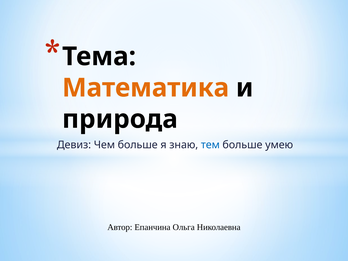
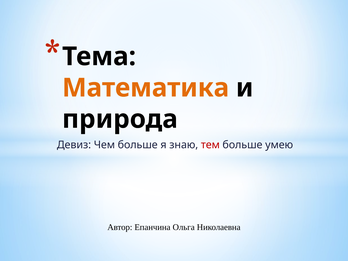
тем colour: blue -> red
